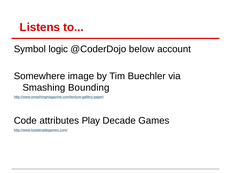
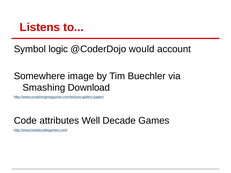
below: below -> would
Bounding: Bounding -> Download
Play: Play -> Well
